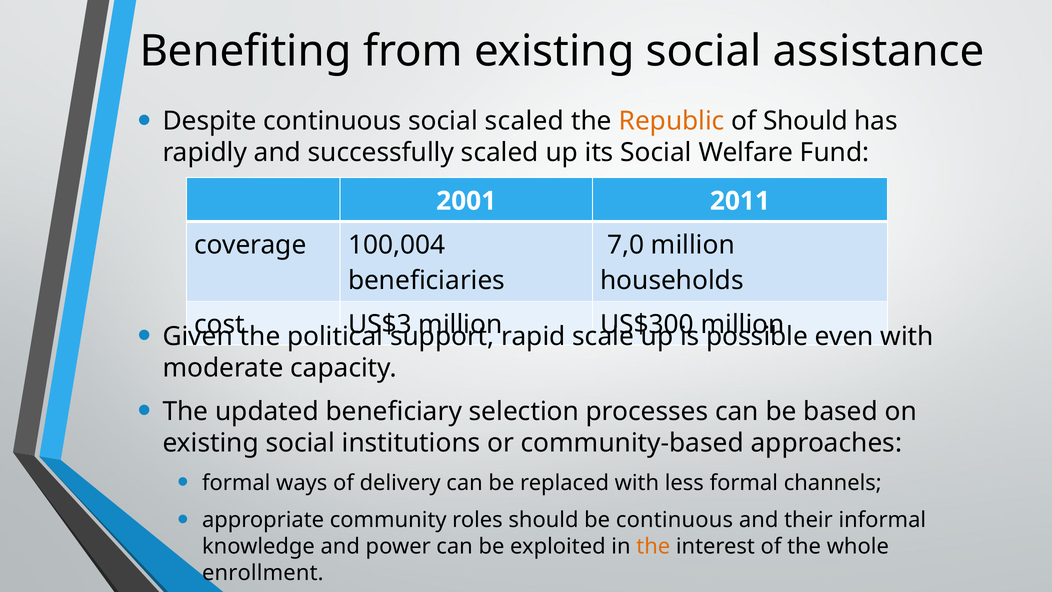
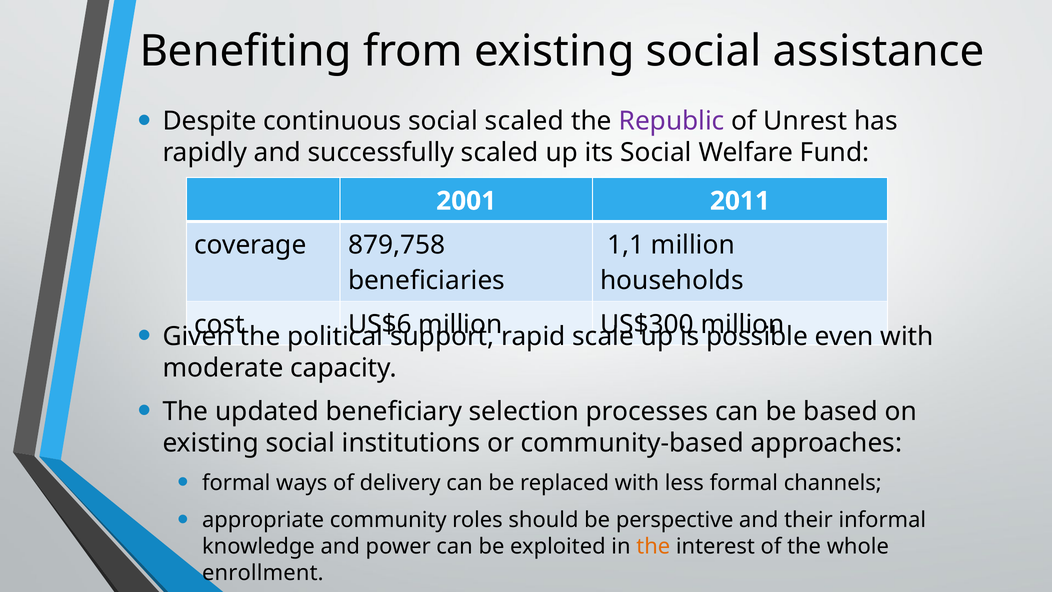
Republic colour: orange -> purple
of Should: Should -> Unrest
100,004: 100,004 -> 879,758
7,0: 7,0 -> 1,1
US$3: US$3 -> US$6
be continuous: continuous -> perspective
